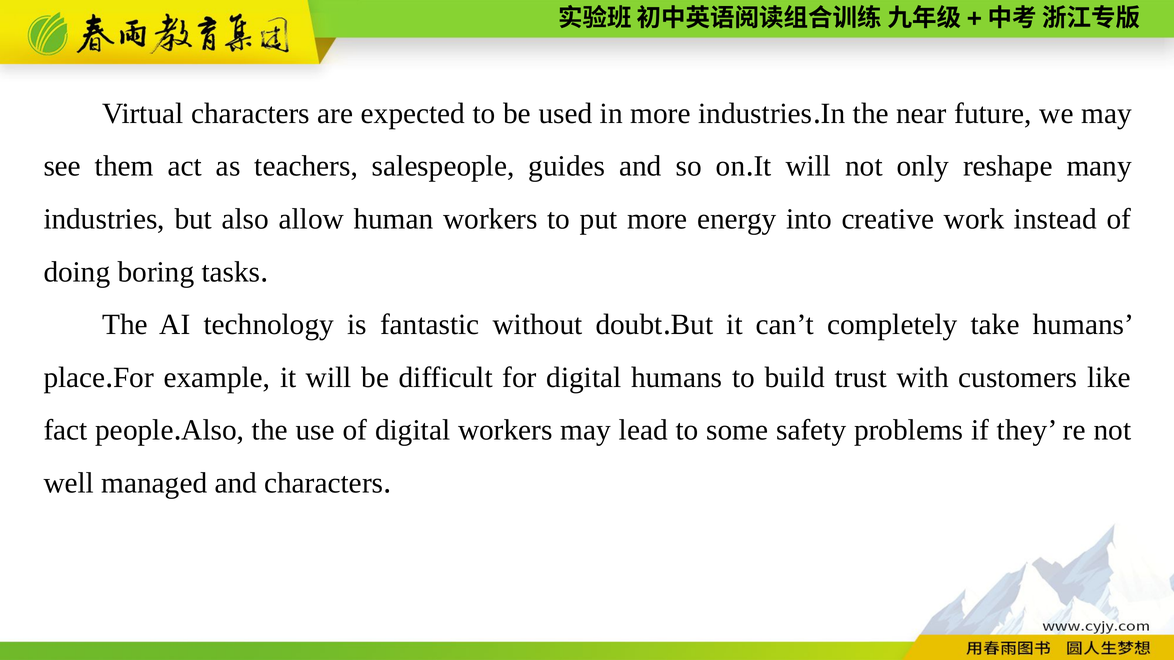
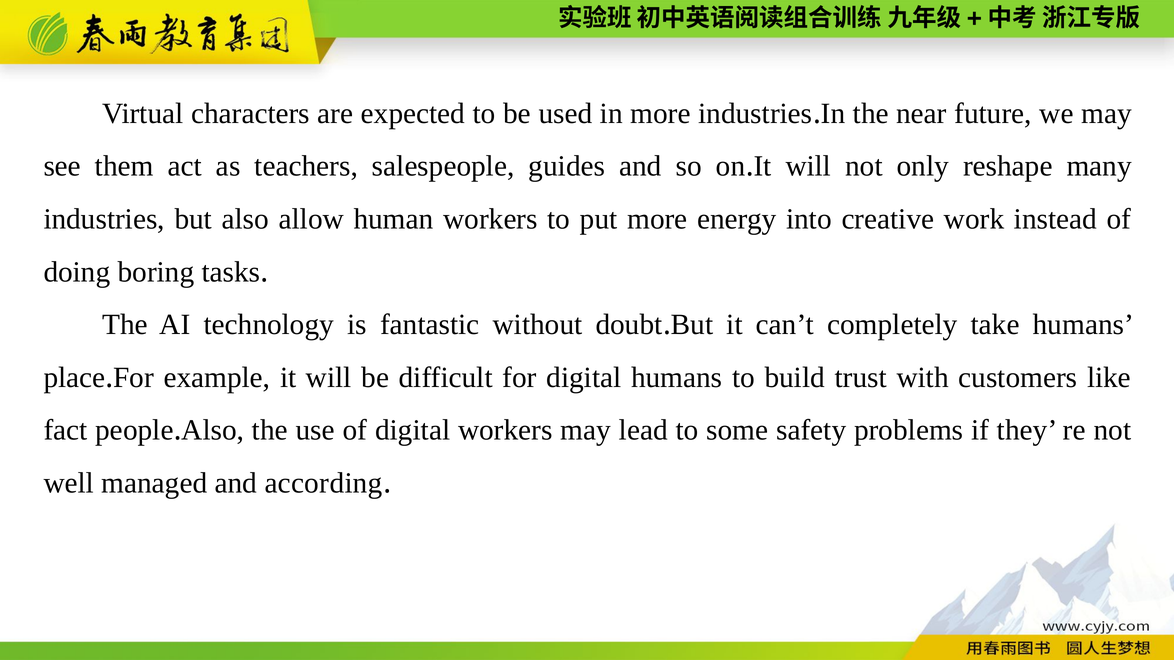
and characters: characters -> according
